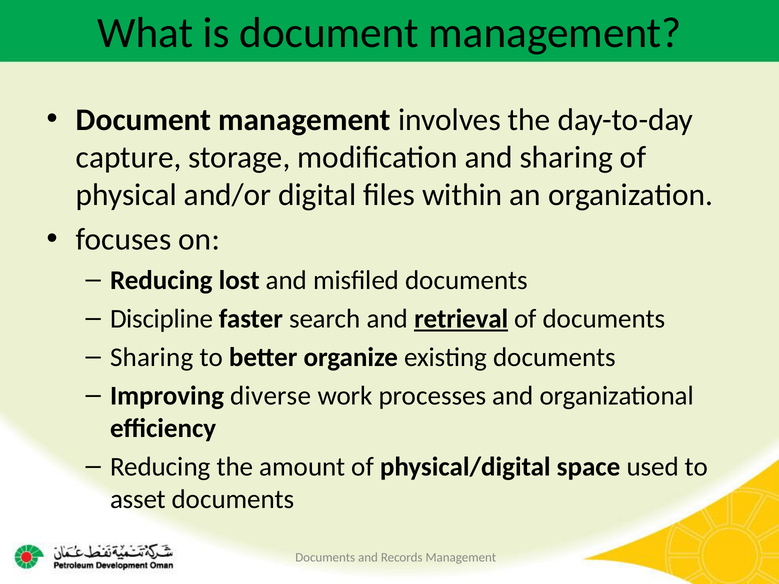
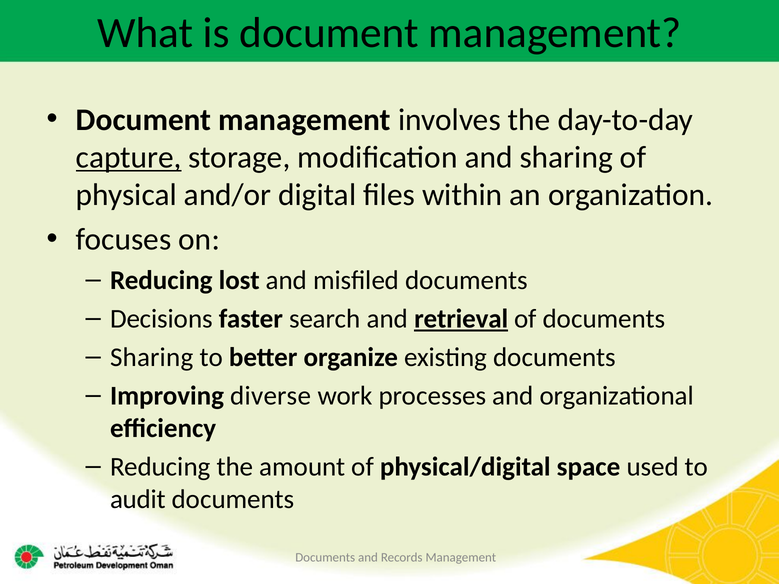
capture underline: none -> present
Discipline: Discipline -> Decisions
asset: asset -> audit
